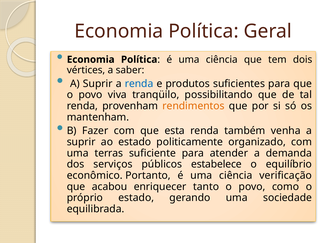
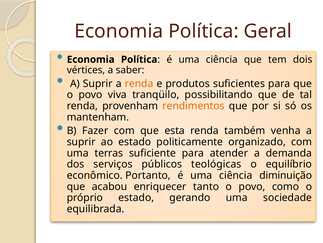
renda at (139, 83) colour: blue -> orange
estabelece: estabelece -> teológicas
verificação: verificação -> diminuição
